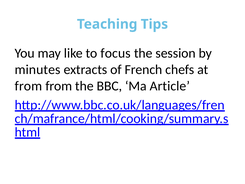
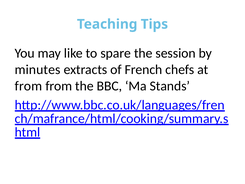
focus: focus -> spare
Article: Article -> Stands
